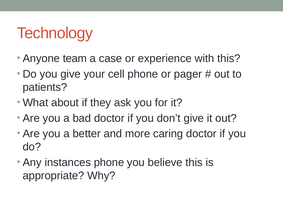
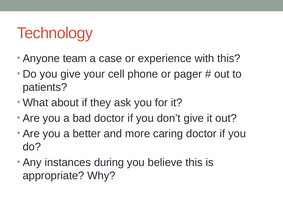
instances phone: phone -> during
